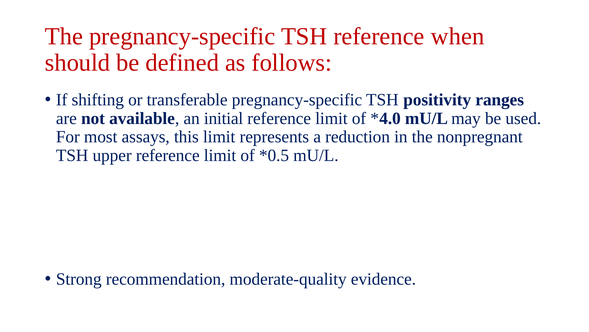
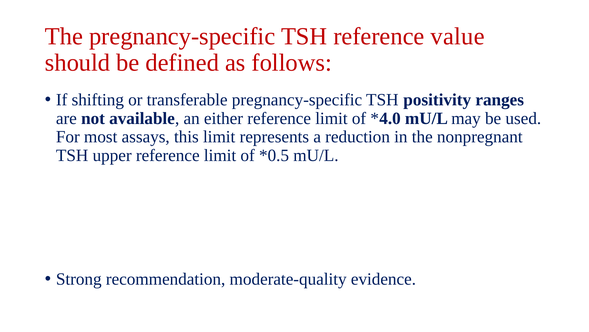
when: when -> value
initial: initial -> either
